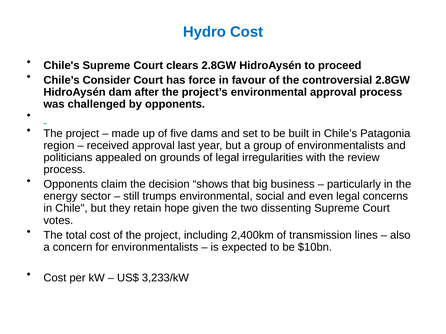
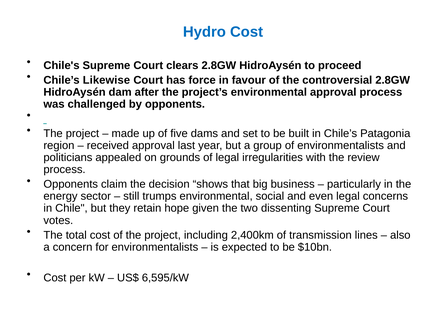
Consider: Consider -> Likewise
3,233/kW: 3,233/kW -> 6,595/kW
